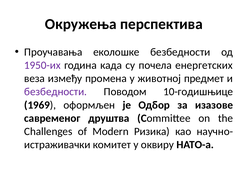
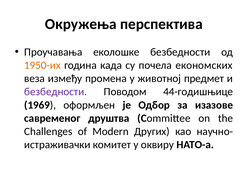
1950-их colour: purple -> orange
енергетских: енергетских -> економских
10-годишњице: 10-годишњице -> 44-годишњице
Ризика: Ризика -> Других
